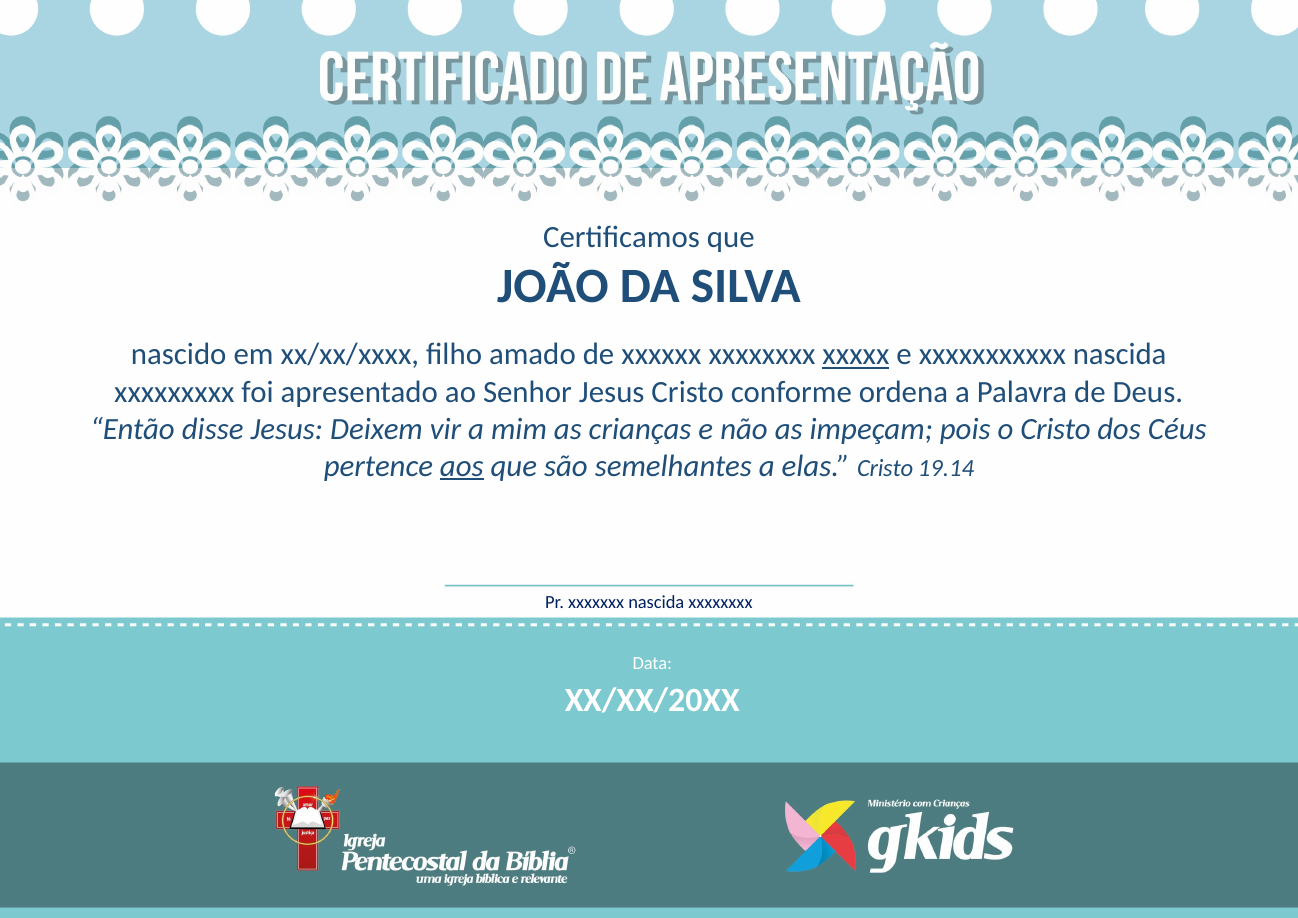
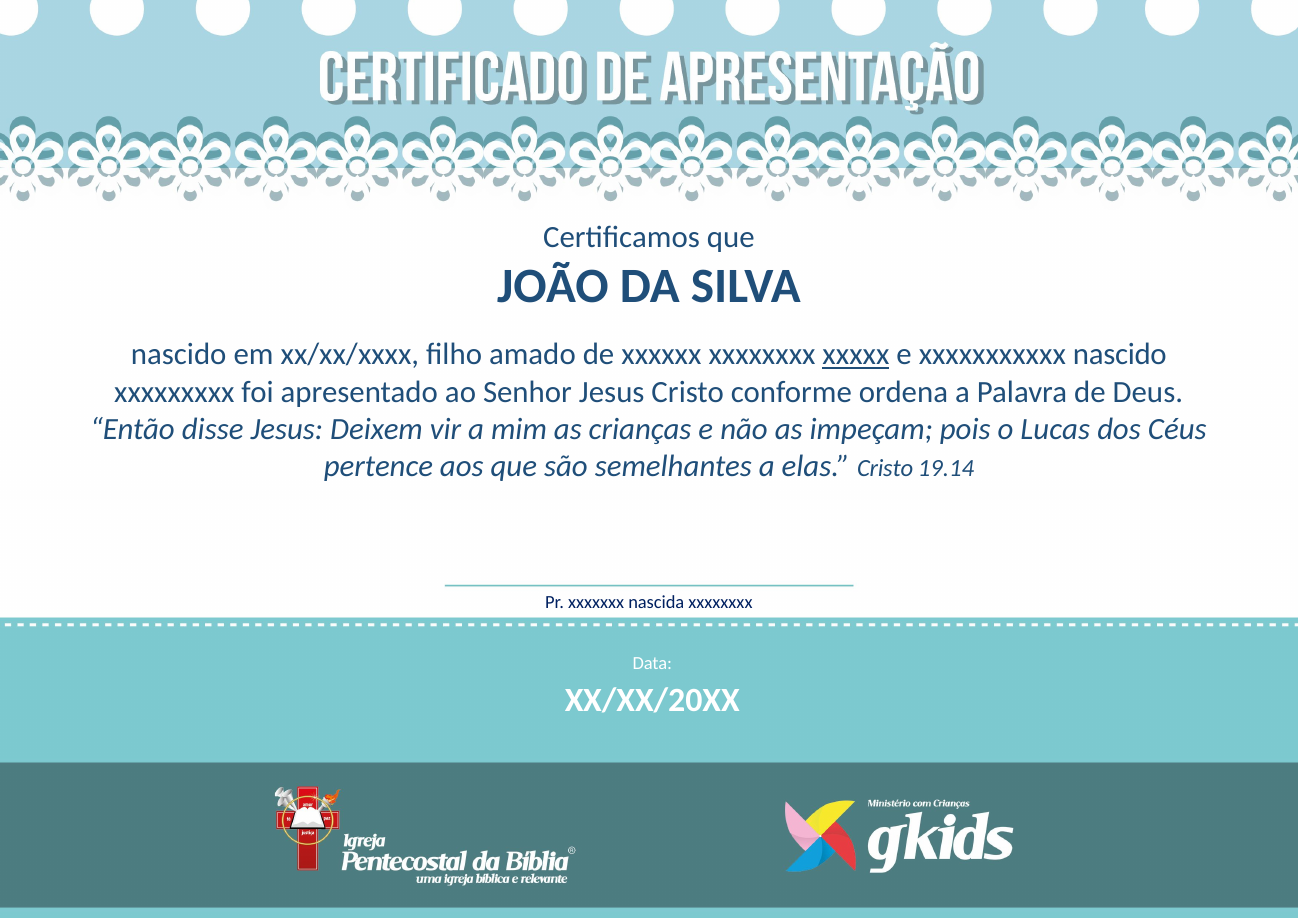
xxxxxxxxxxx nascida: nascida -> nascido
o Cristo: Cristo -> Lucas
aos underline: present -> none
